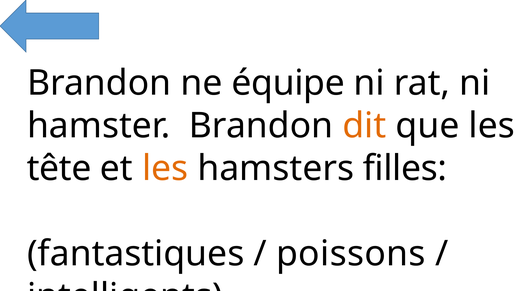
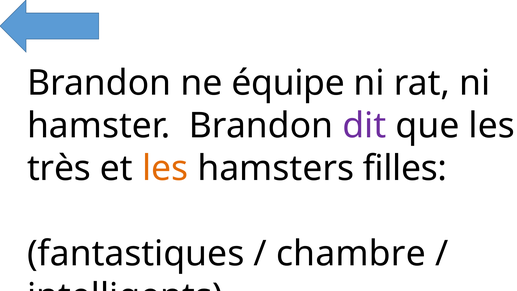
dit colour: orange -> purple
tête: tête -> très
poissons: poissons -> chambre
